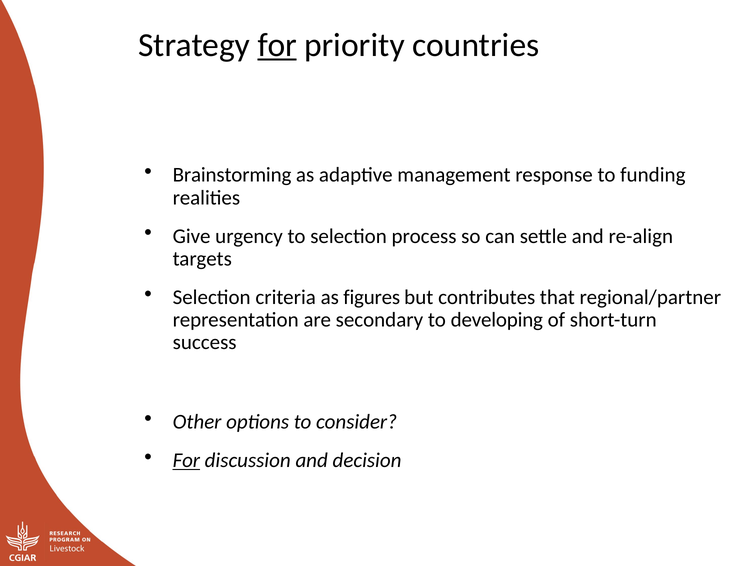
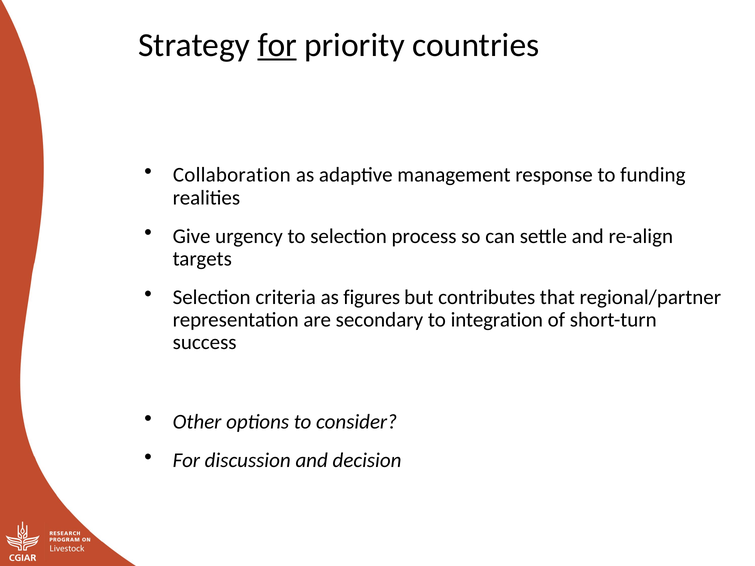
Brainstorming: Brainstorming -> Collaboration
developing: developing -> integration
For at (186, 461) underline: present -> none
